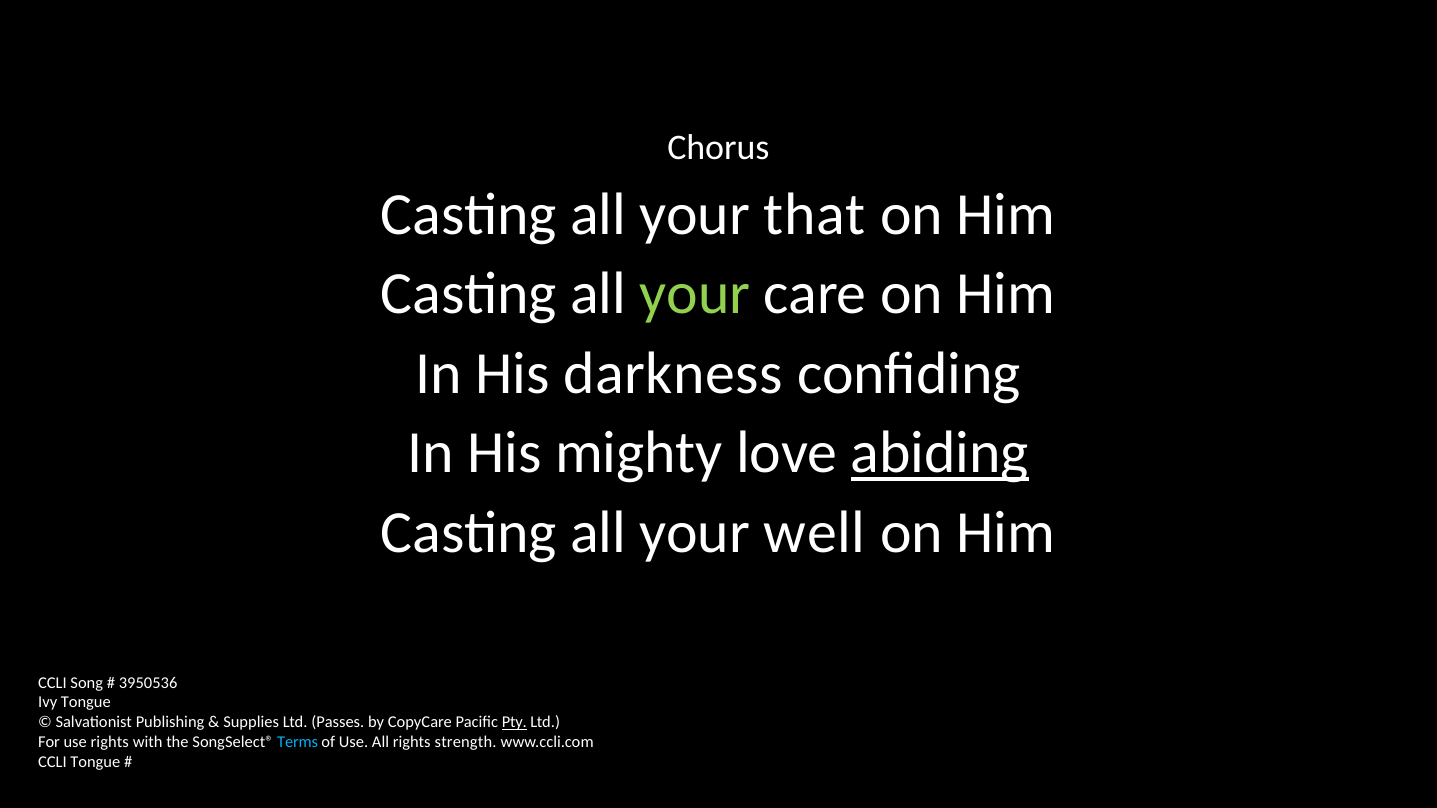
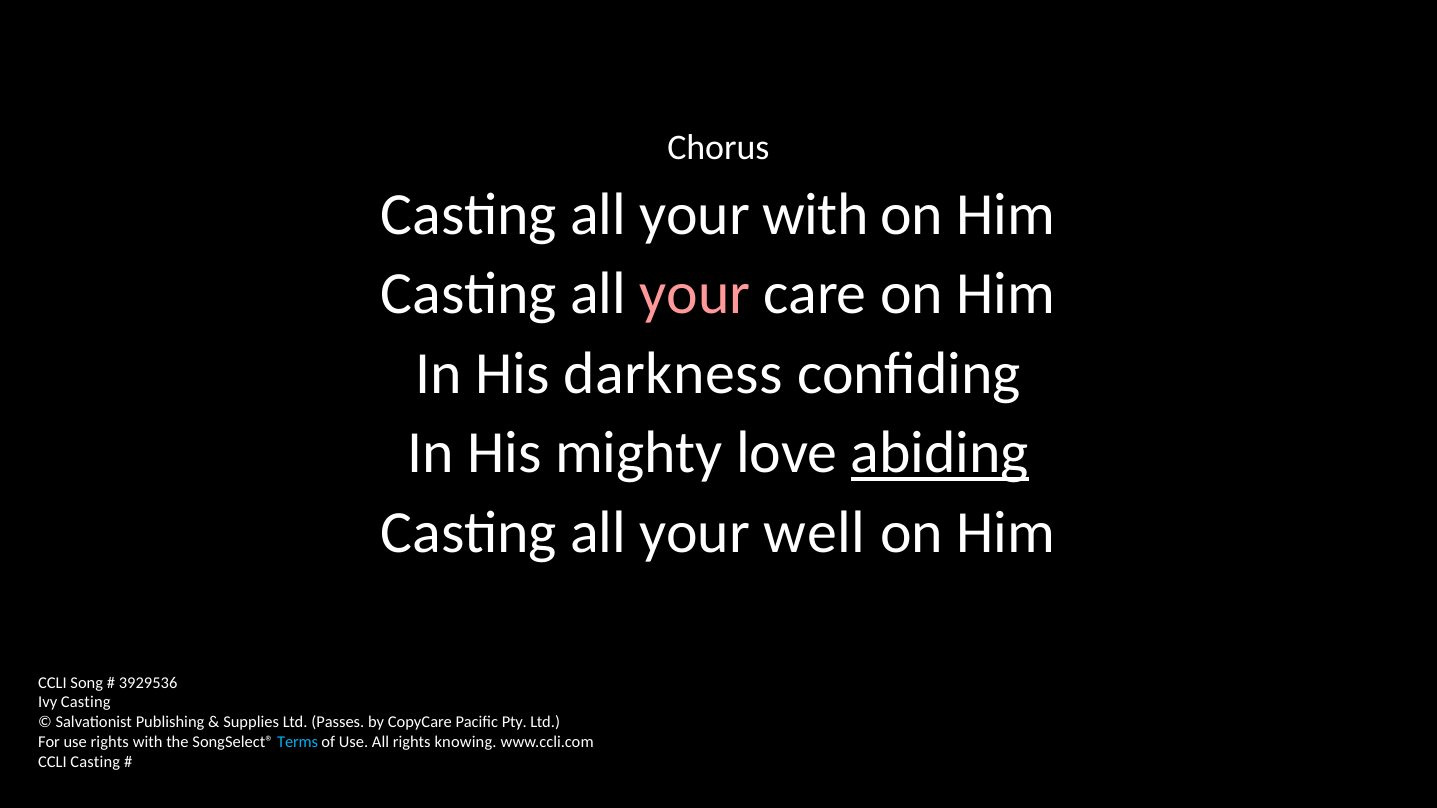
your that: that -> with
your at (695, 294) colour: light green -> pink
3950536: 3950536 -> 3929536
Ivy Tongue: Tongue -> Casting
Pty underline: present -> none
strength: strength -> knowing
CCLI Tongue: Tongue -> Casting
